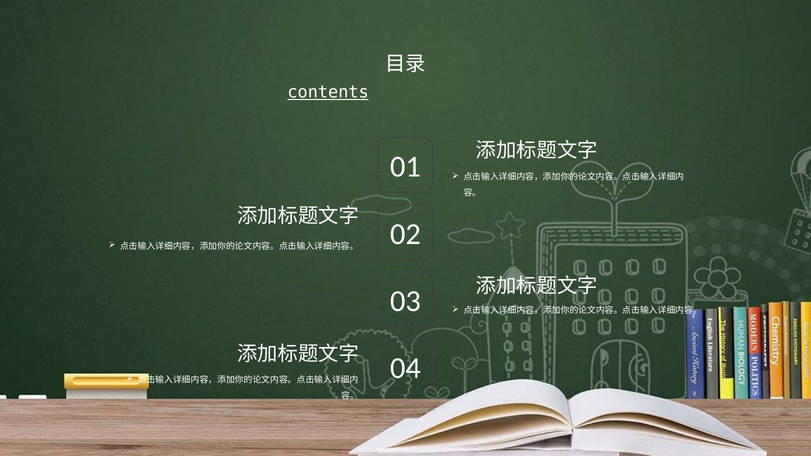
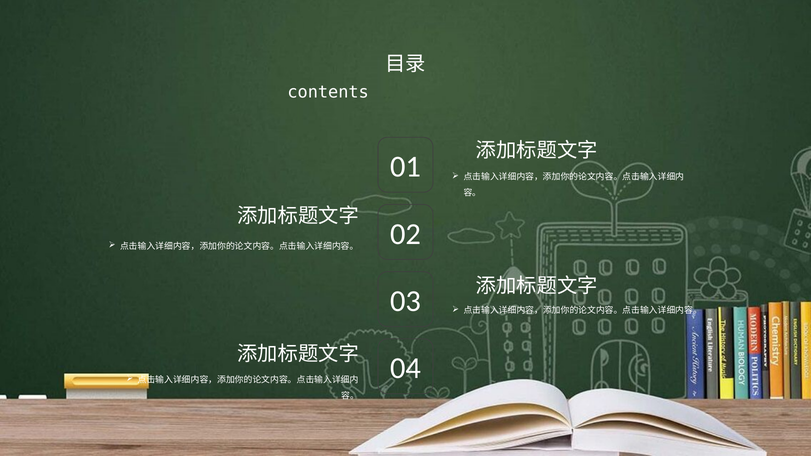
contents underline: present -> none
